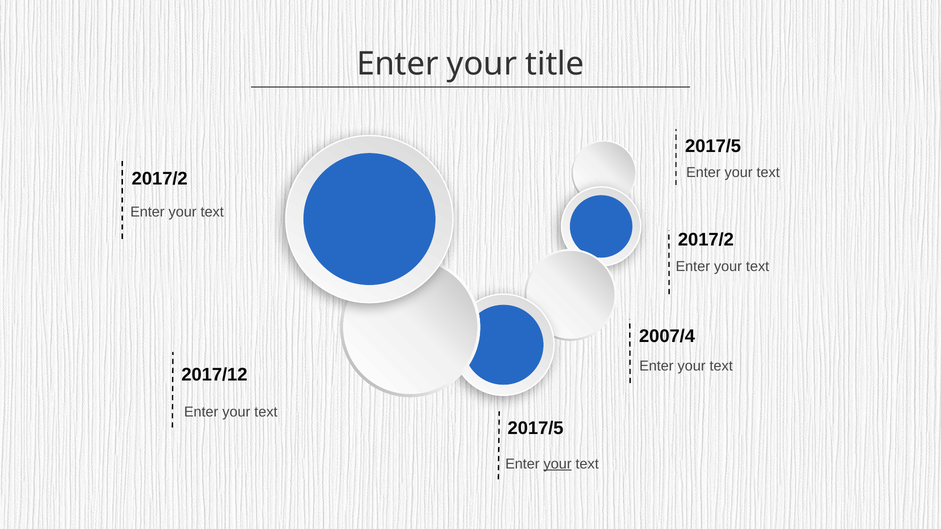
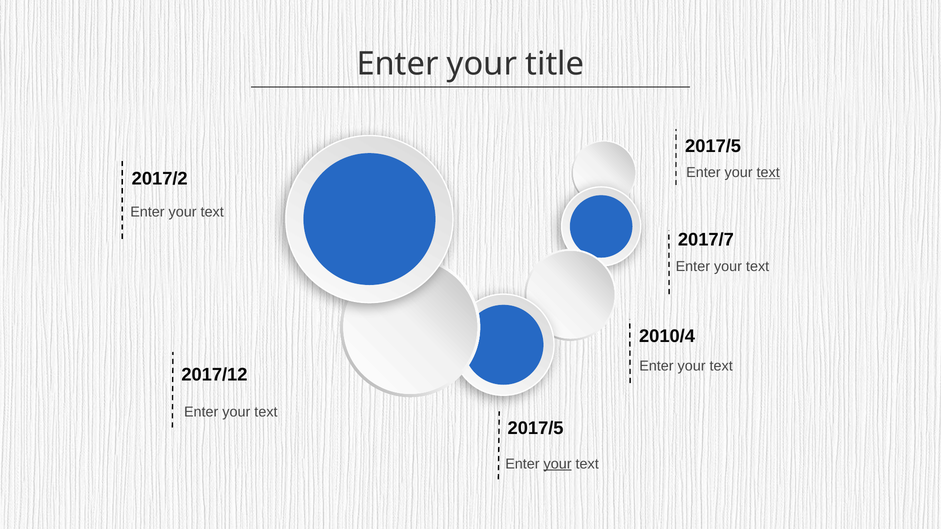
text at (768, 173) underline: none -> present
2017/2 at (706, 240): 2017/2 -> 2017/7
2007/4: 2007/4 -> 2010/4
